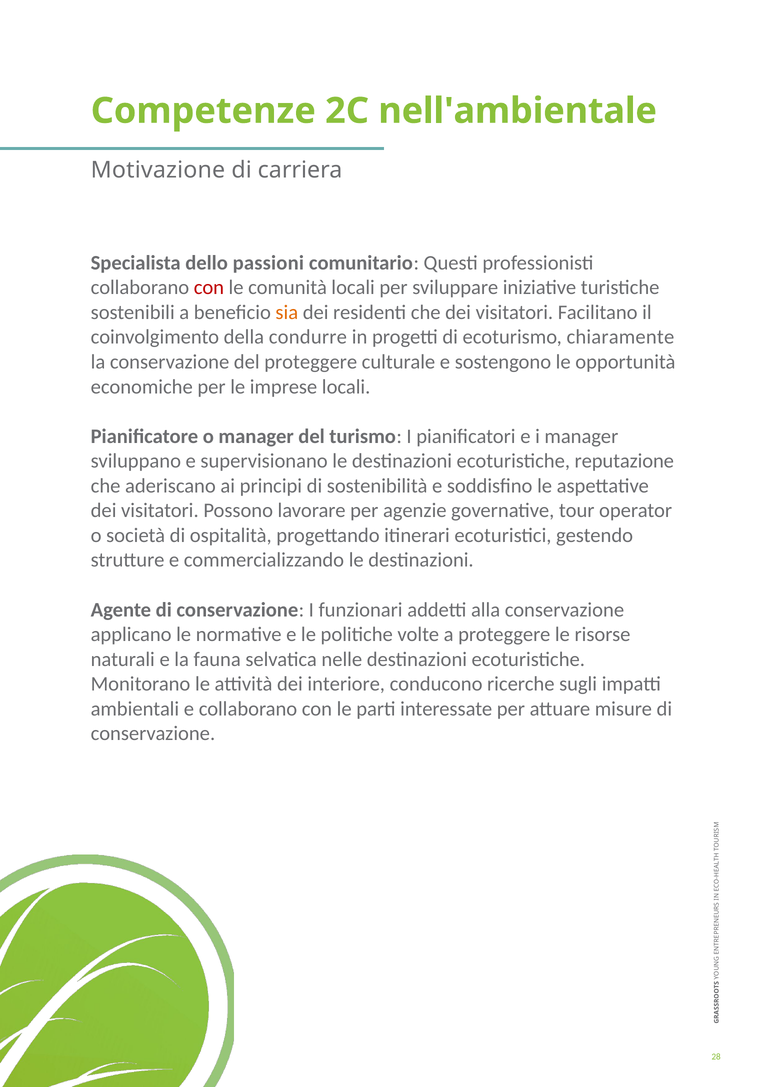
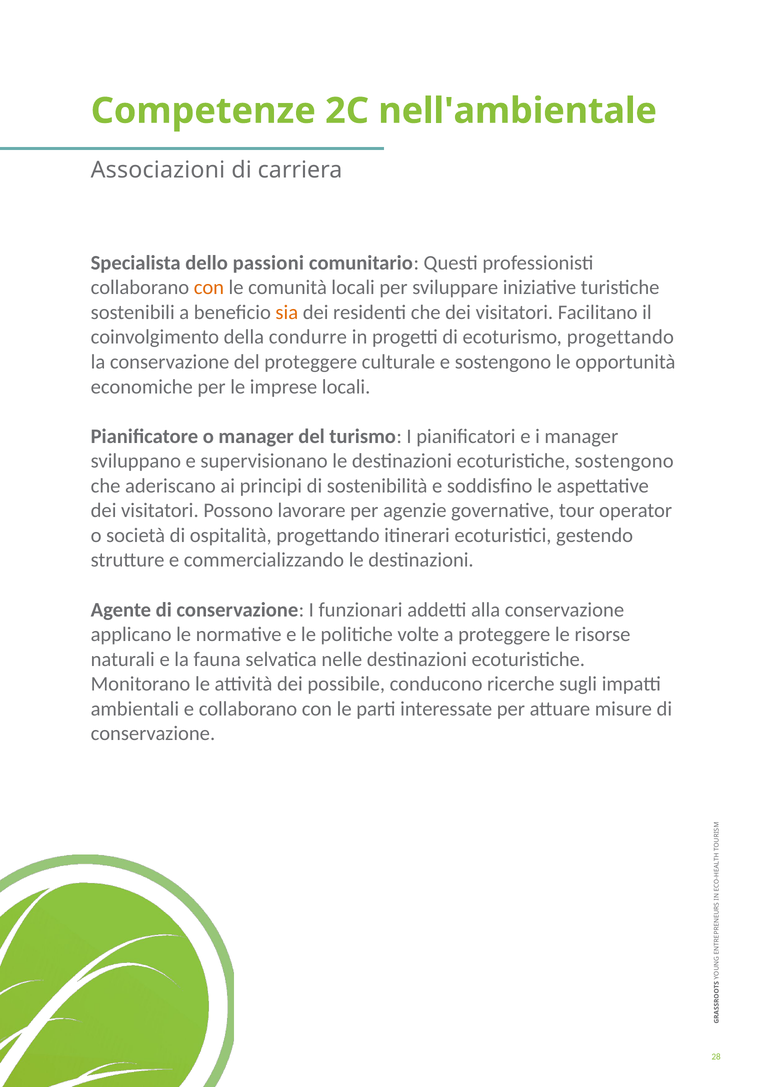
Motivazione: Motivazione -> Associazioni
con at (209, 287) colour: red -> orange
ecoturismo chiaramente: chiaramente -> progettando
ecoturistiche reputazione: reputazione -> sostengono
interiore: interiore -> possibile
